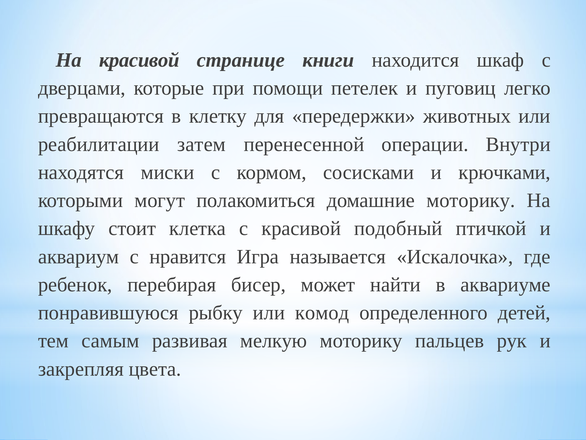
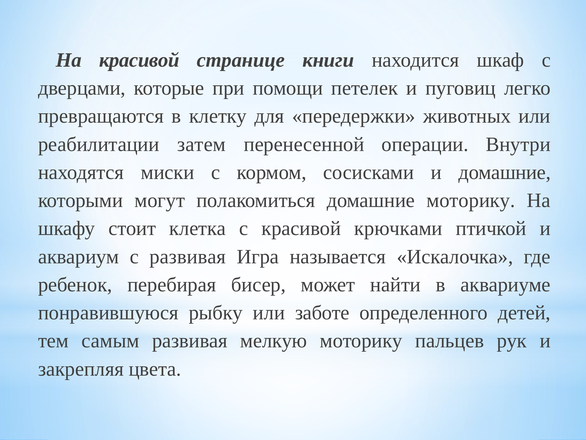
и крючками: крючками -> домашние
подобный: подобный -> крючками
с нравится: нравится -> развивая
комод: комод -> заботе
